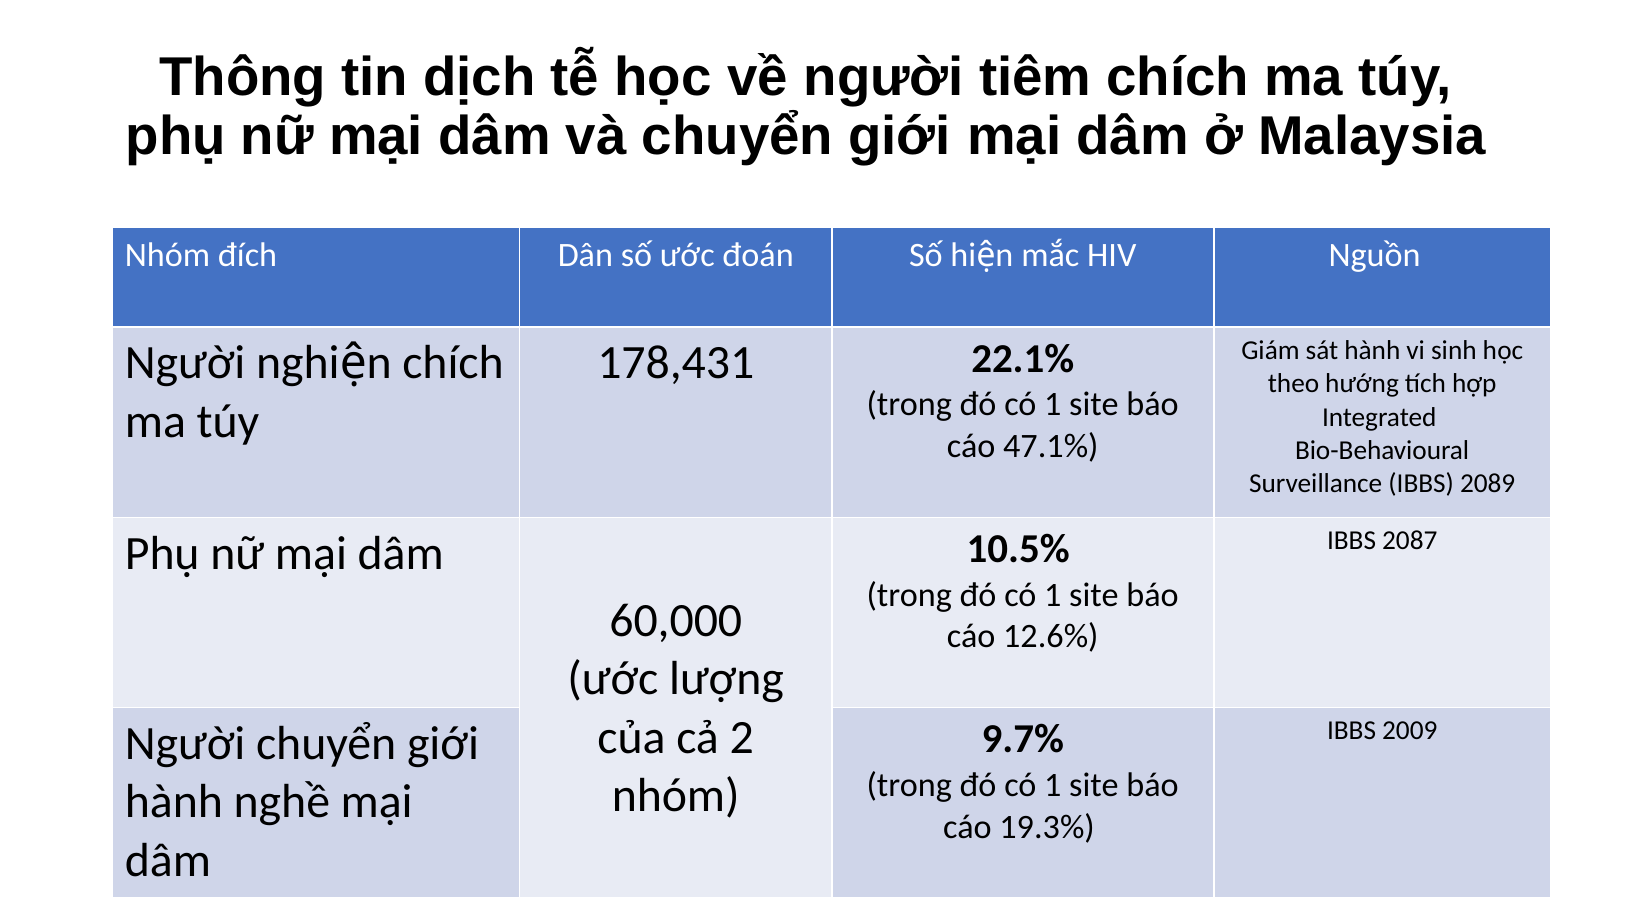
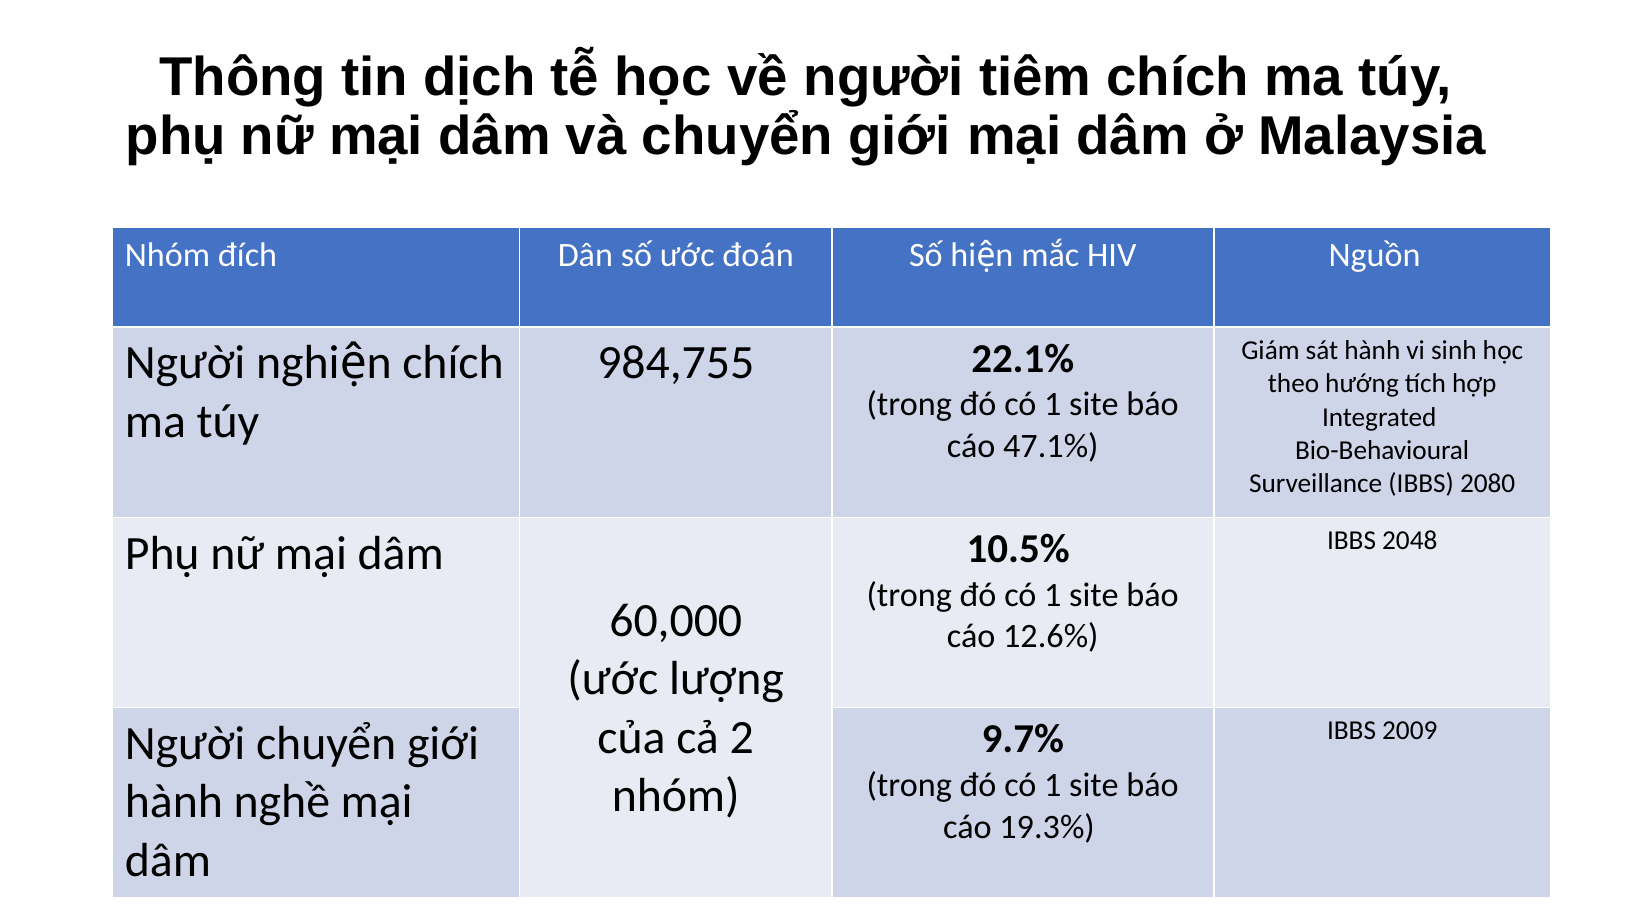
178,431: 178,431 -> 984,755
2089: 2089 -> 2080
2087: 2087 -> 2048
